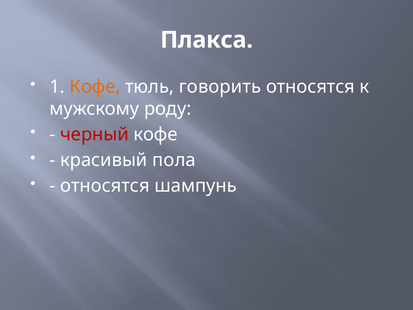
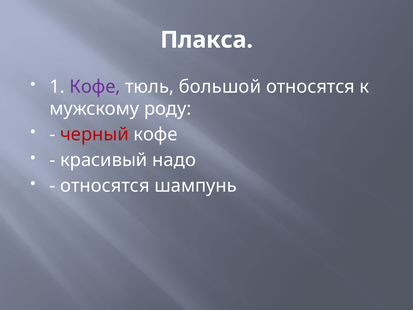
Кофе at (95, 87) colour: orange -> purple
говорить: говорить -> большой
пола: пола -> надо
